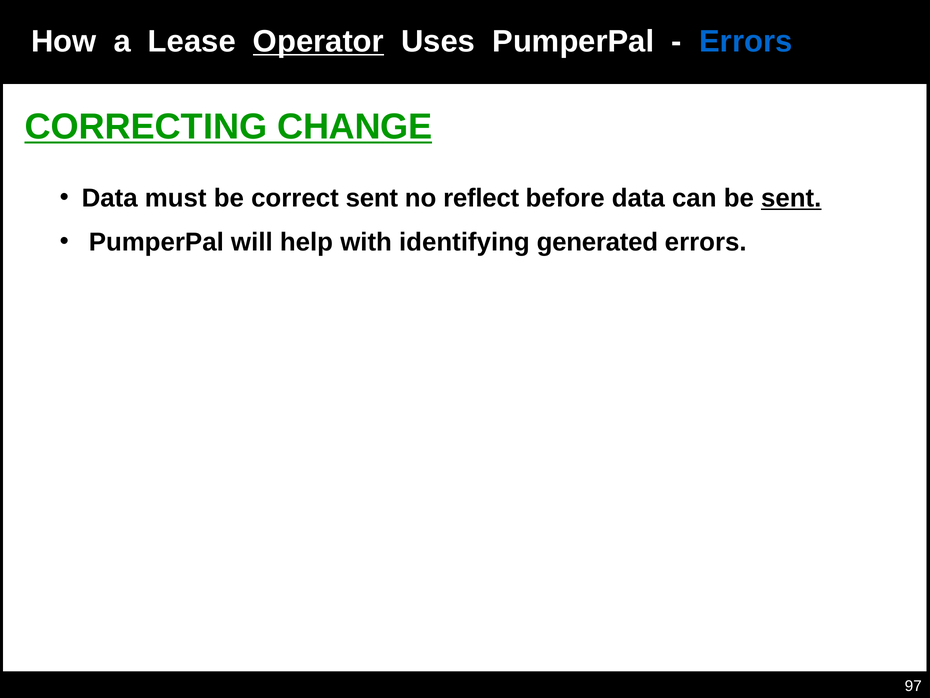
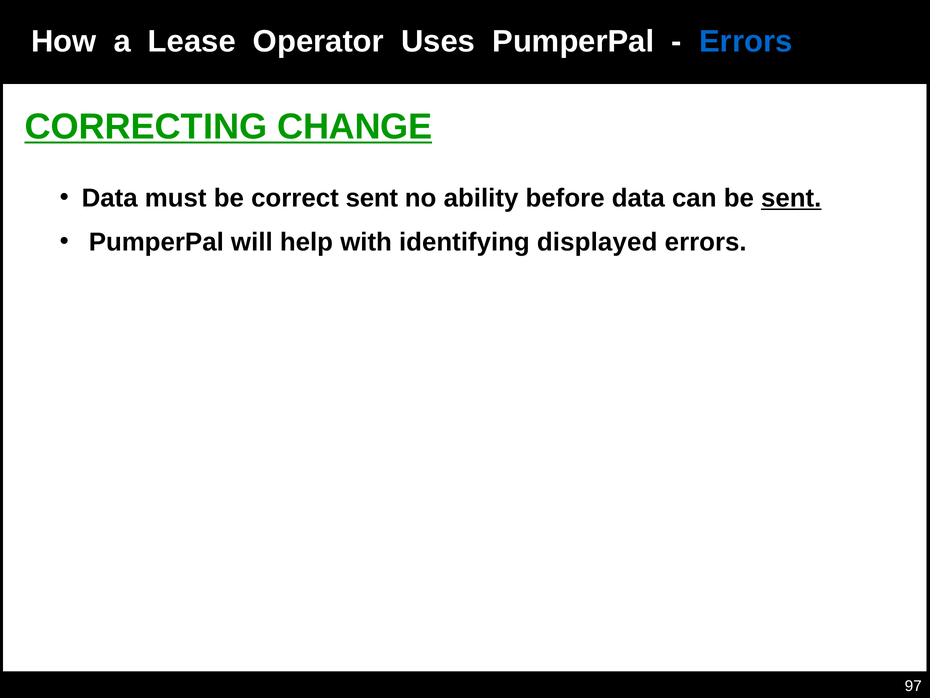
Operator underline: present -> none
reflect: reflect -> ability
generated: generated -> displayed
